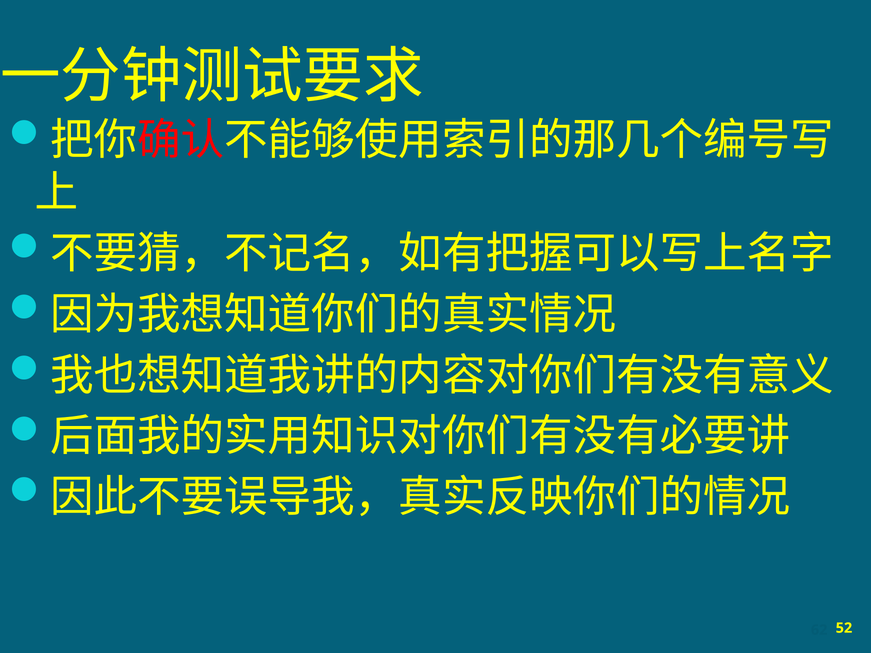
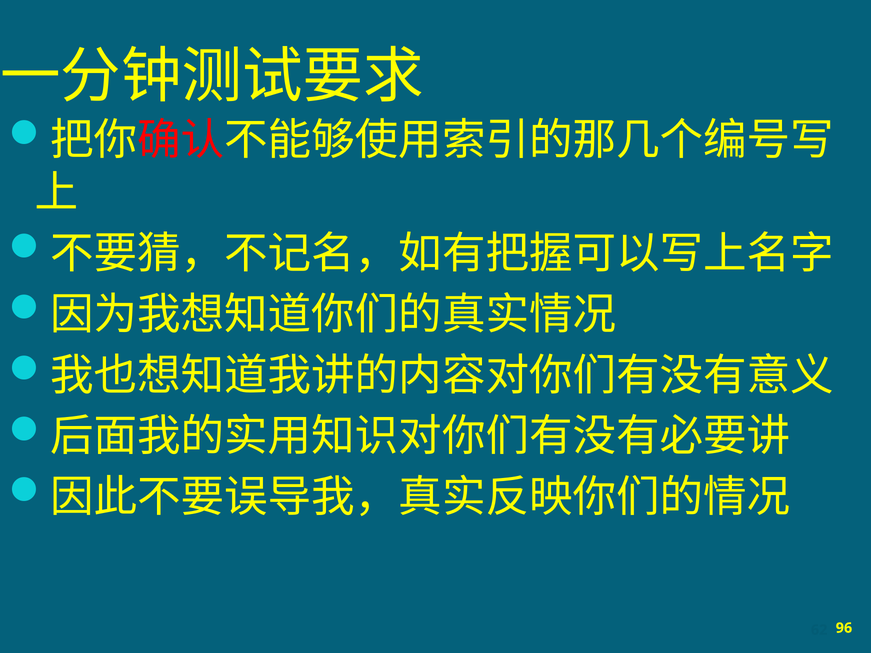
52: 52 -> 96
